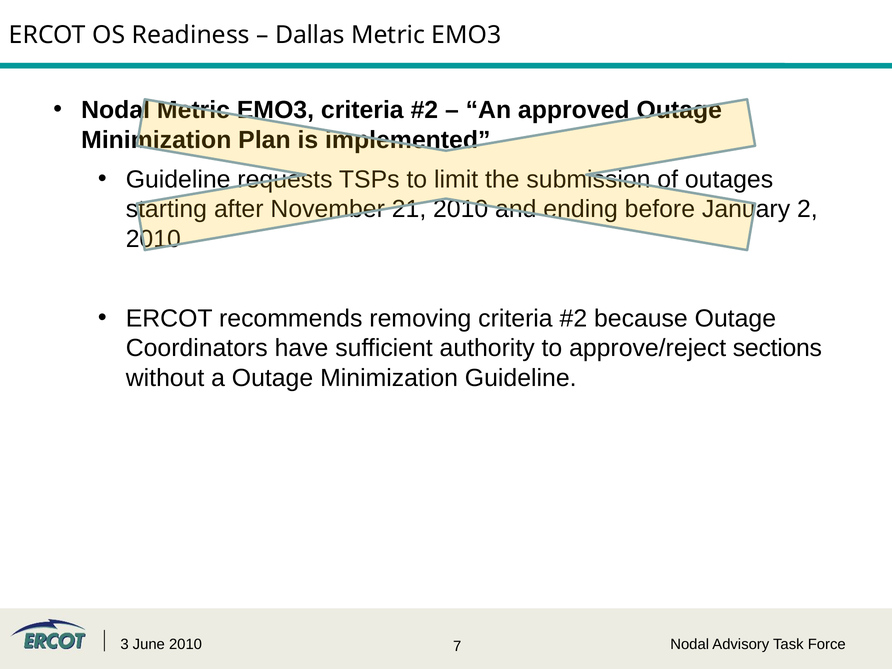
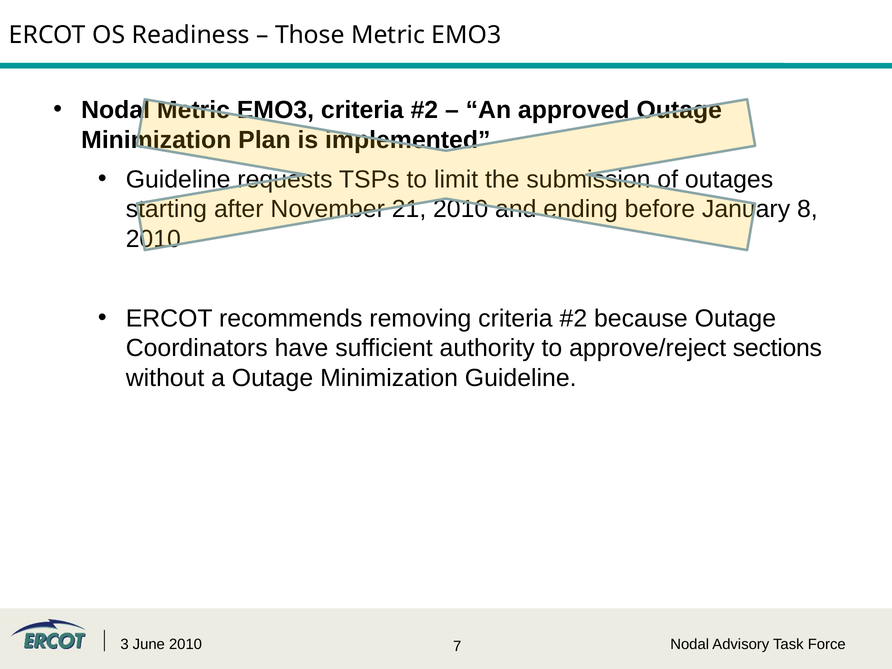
Dallas: Dallas -> Those
2: 2 -> 8
